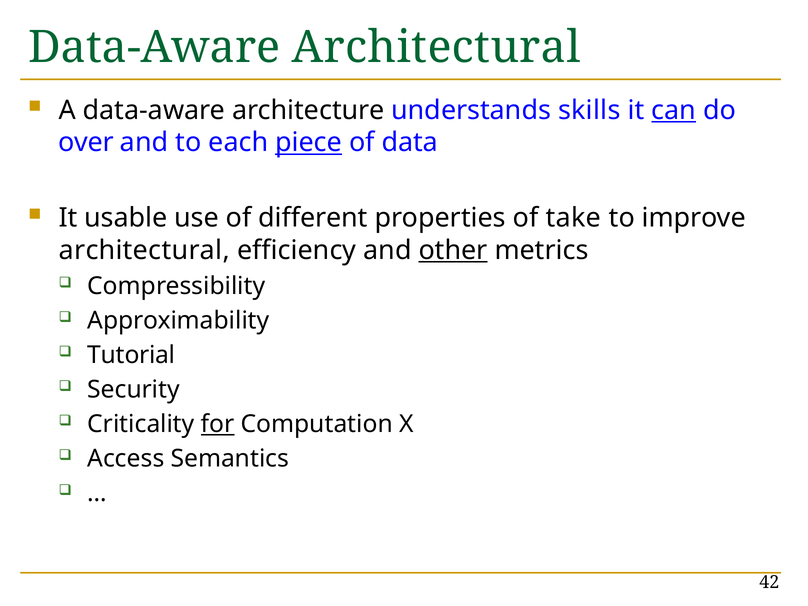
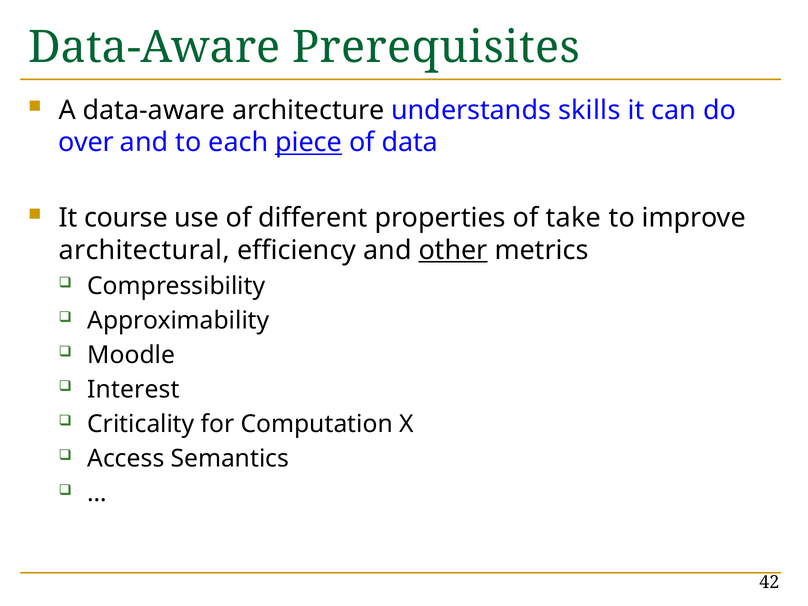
Data-Aware Architectural: Architectural -> Prerequisites
can underline: present -> none
usable: usable -> course
Tutorial: Tutorial -> Moodle
Security: Security -> Interest
for underline: present -> none
